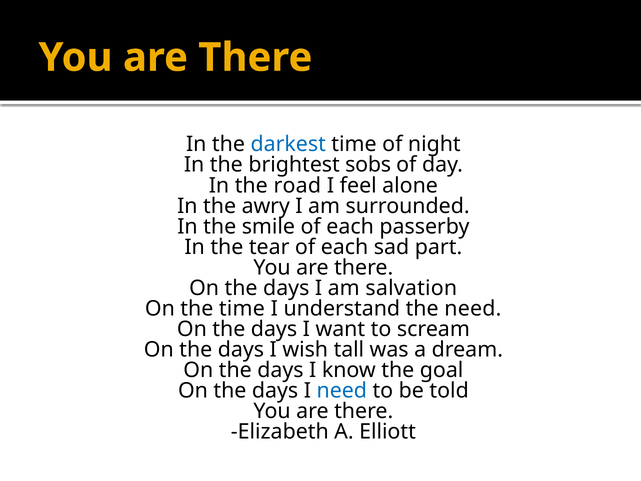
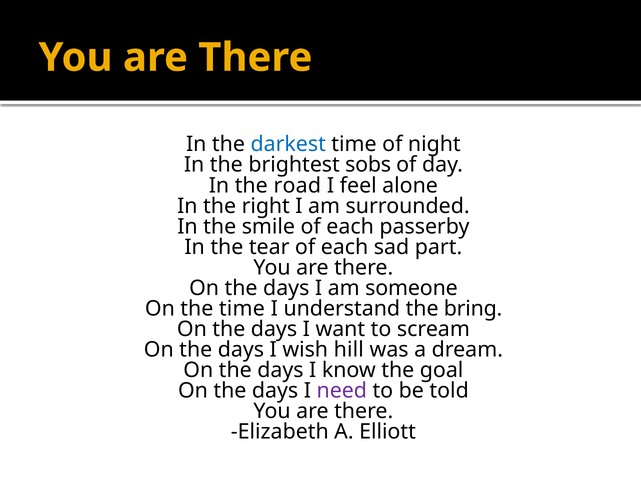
awry: awry -> right
salvation: salvation -> someone
the need: need -> bring
tall: tall -> hill
need at (342, 391) colour: blue -> purple
